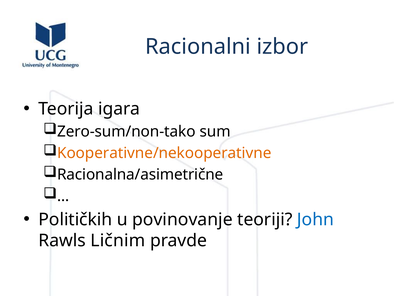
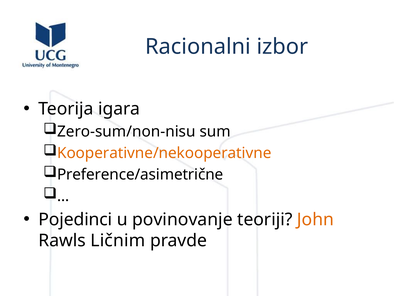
Zero-sum/non-tako: Zero-sum/non-tako -> Zero-sum/non-nisu
Racionalna/asimetrične: Racionalna/asimetrične -> Preference/asimetrične
Političkih: Političkih -> Pojedinci
John colour: blue -> orange
